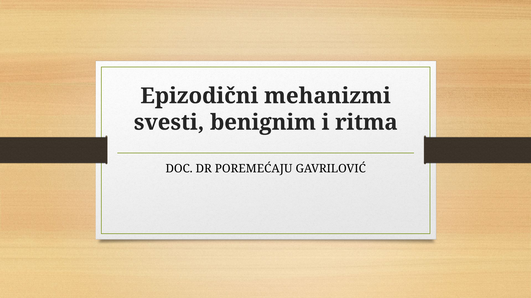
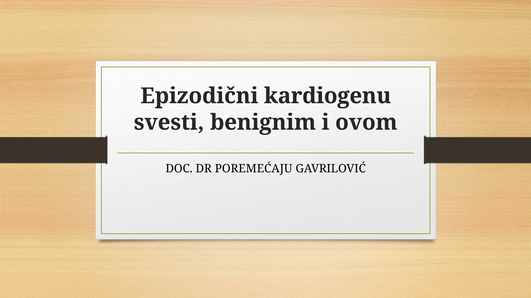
mehanizmi: mehanizmi -> kardiogenu
ritma: ritma -> ovom
